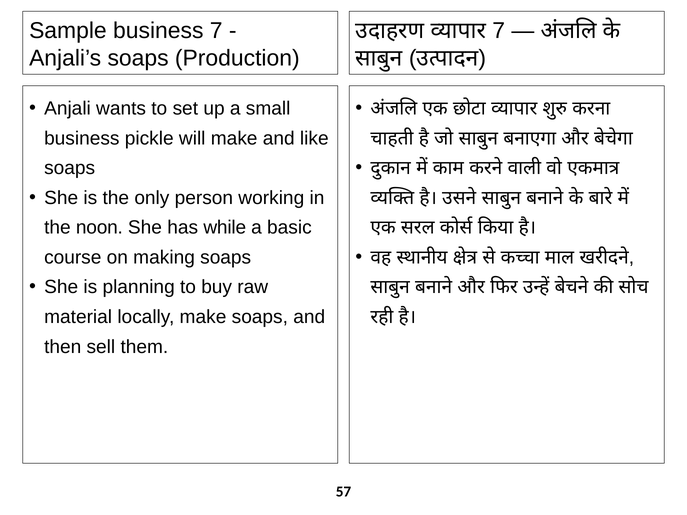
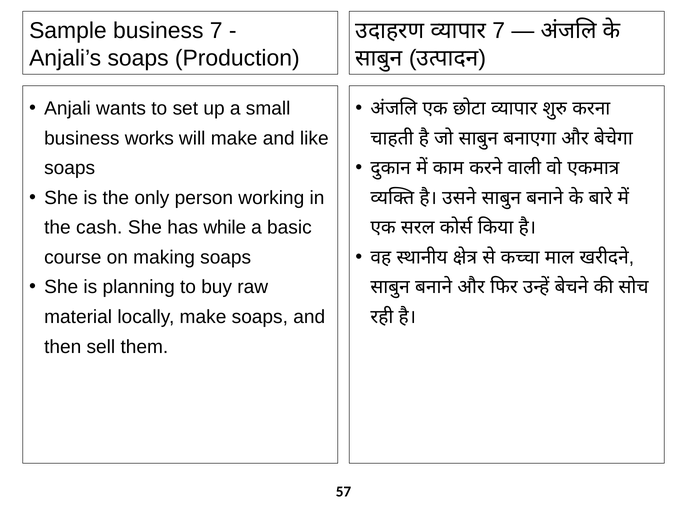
pickle: pickle -> works
noon: noon -> cash
